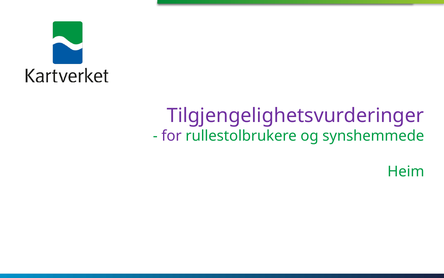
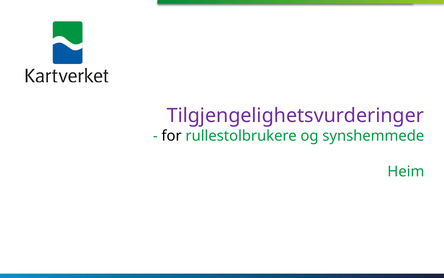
for colour: purple -> black
